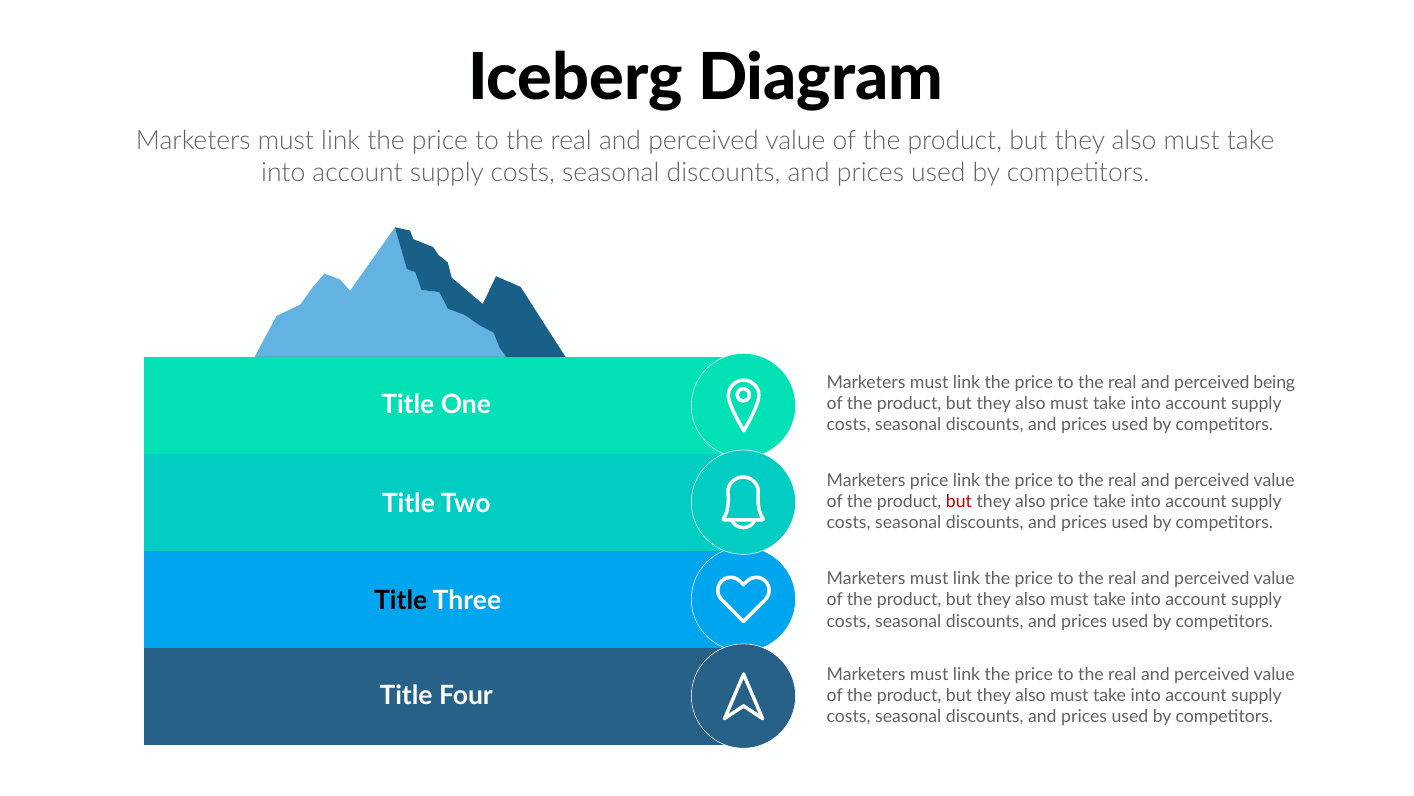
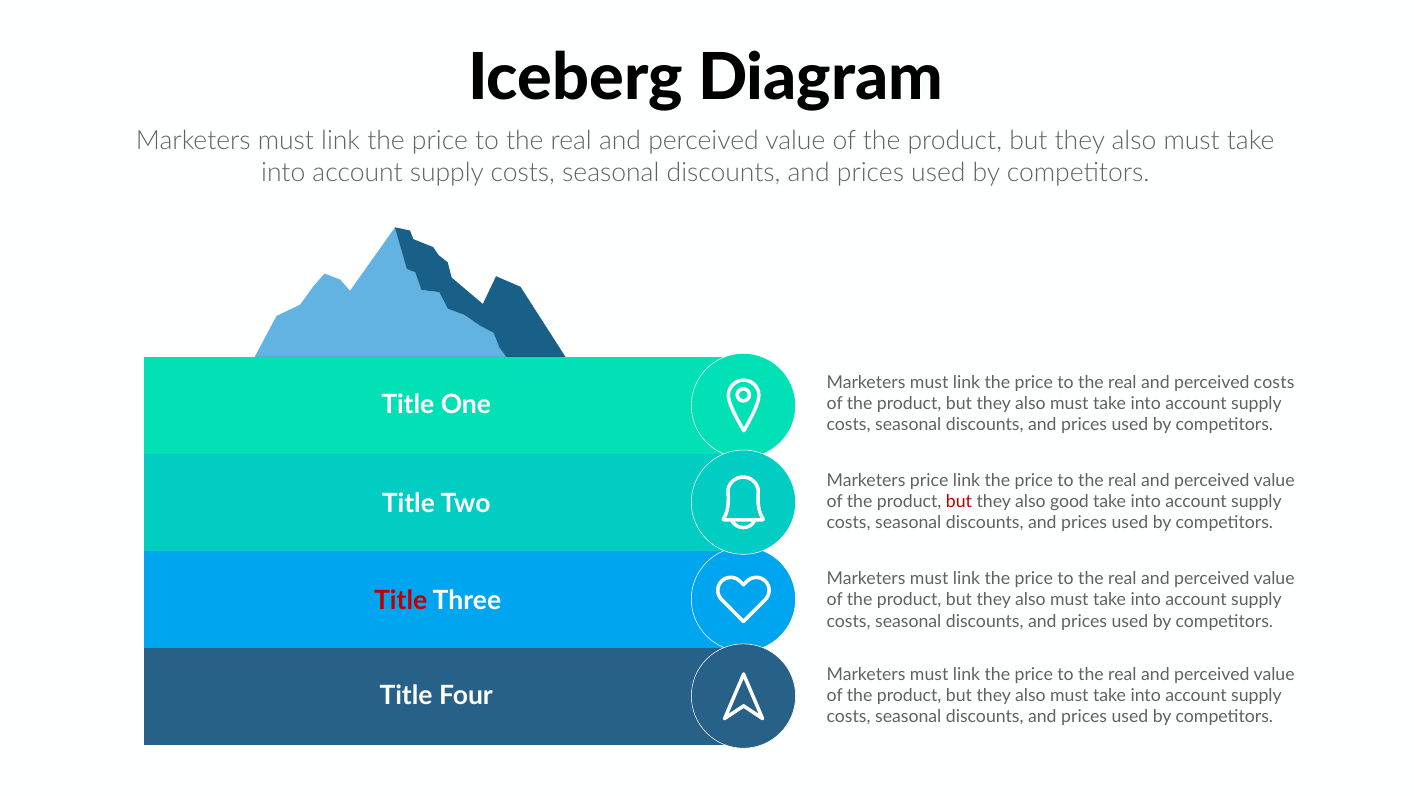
perceived being: being -> costs
also price: price -> good
Title at (401, 600) colour: black -> red
